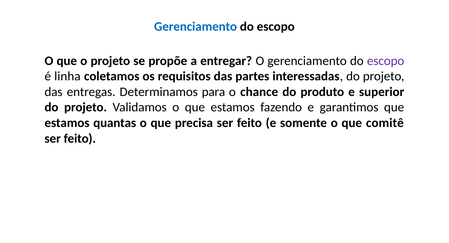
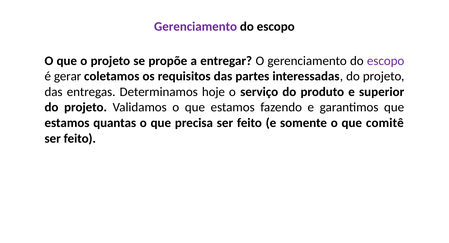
Gerenciamento at (196, 27) colour: blue -> purple
linha: linha -> gerar
para: para -> hoje
chance: chance -> serviço
